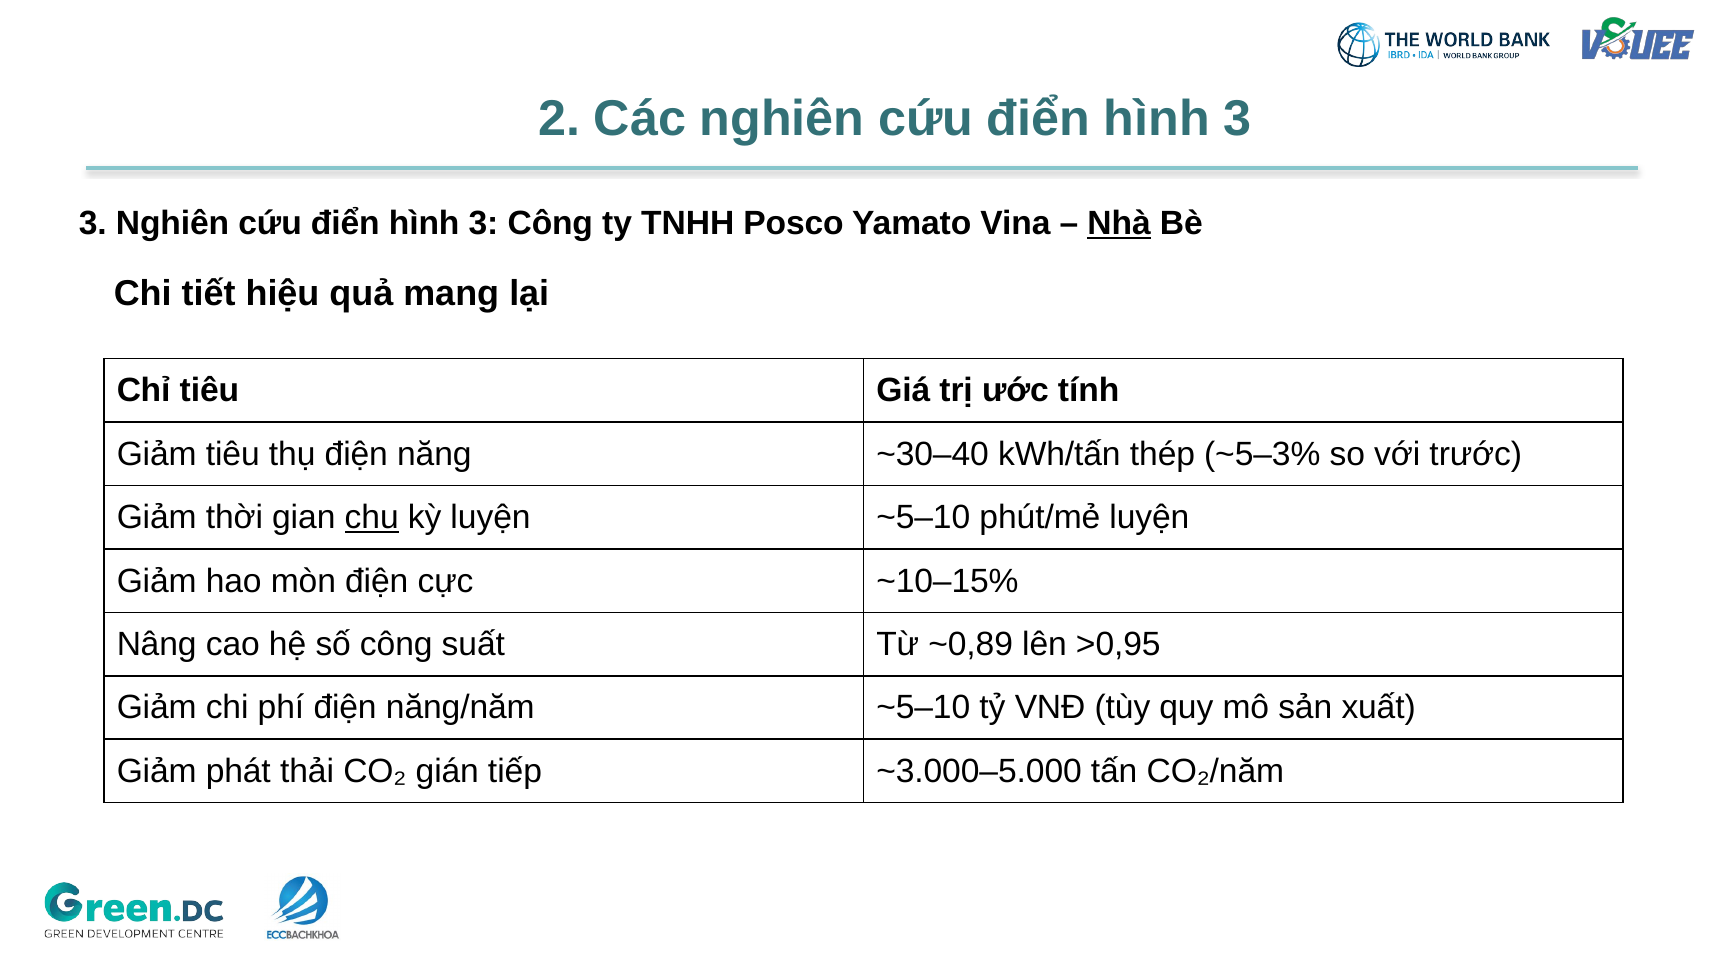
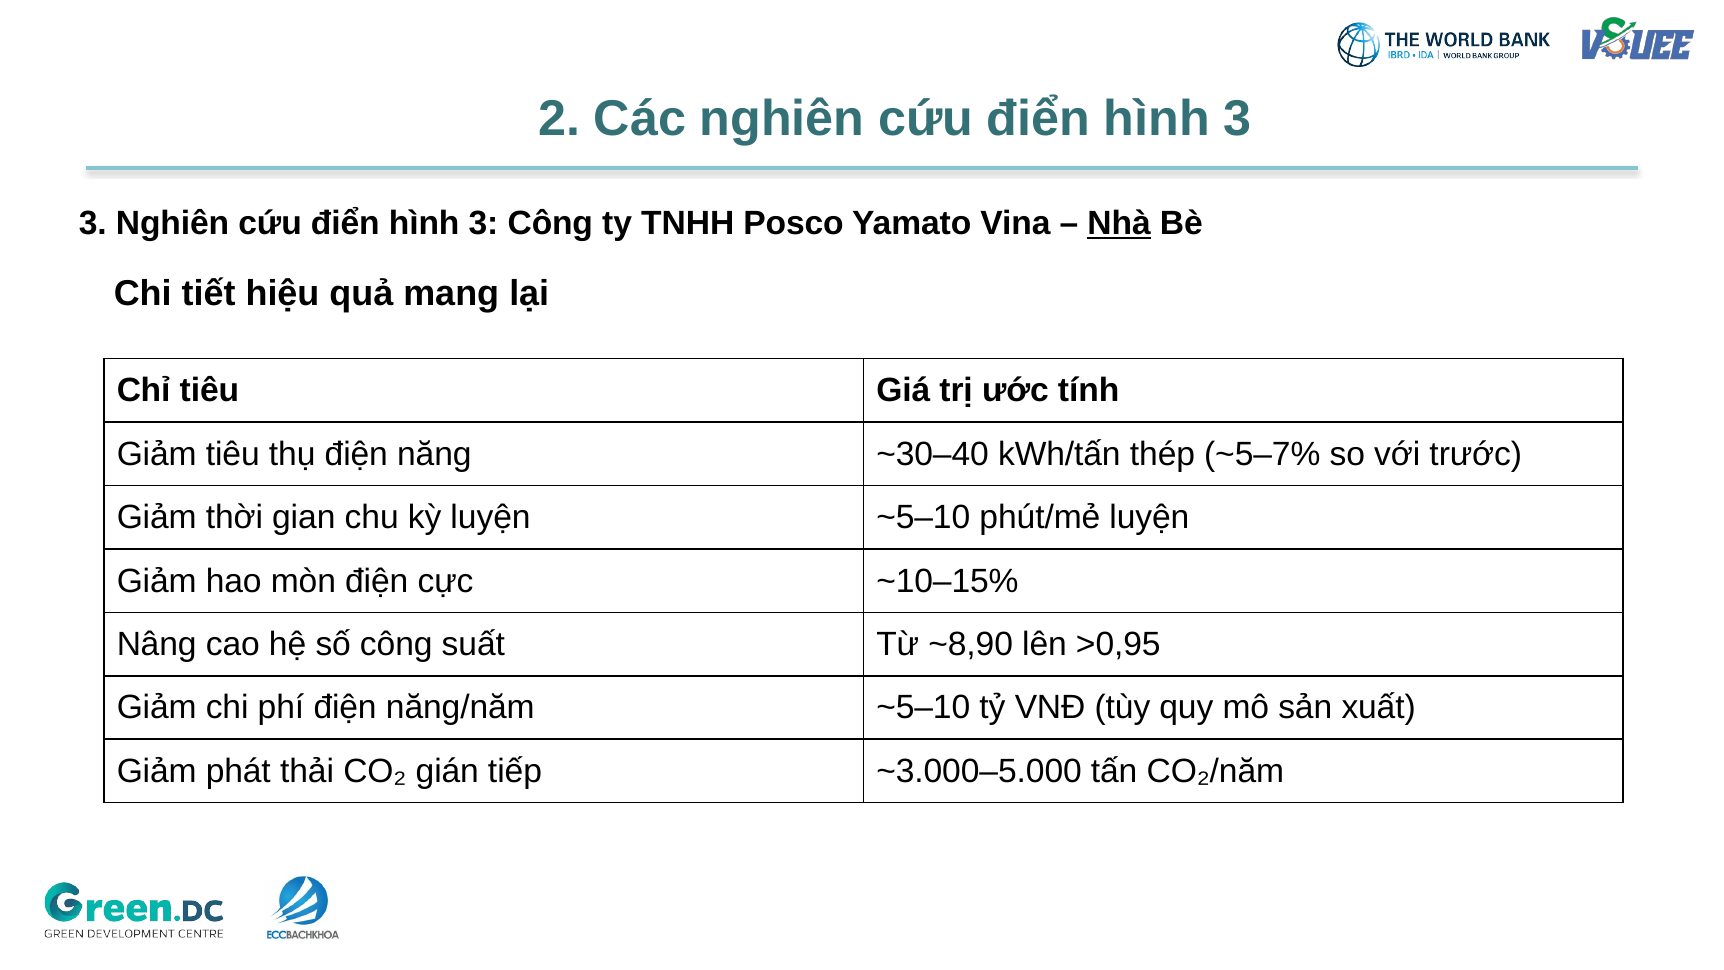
~5–3%: ~5–3% -> ~5–7%
chu underline: present -> none
~0,89: ~0,89 -> ~8,90
